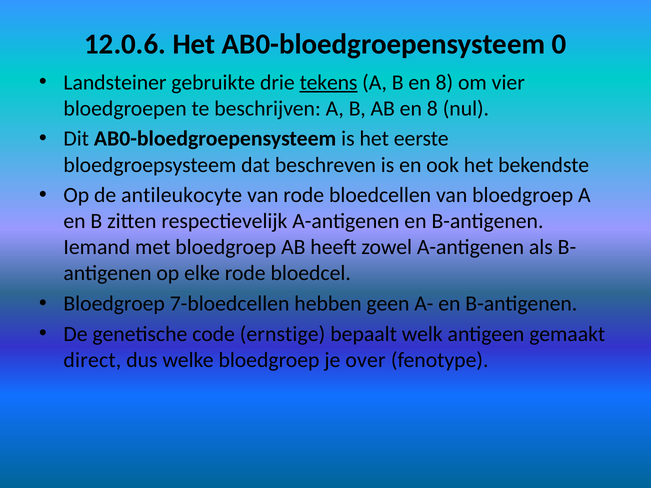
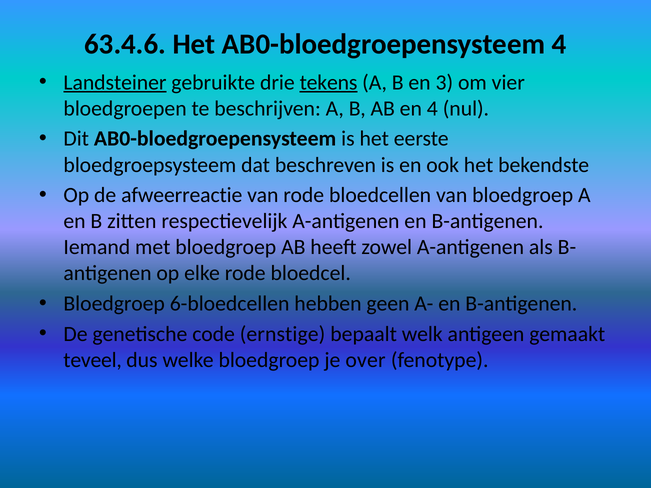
12.0.6: 12.0.6 -> 63.4.6
AB0-bloedgroepensysteem 0: 0 -> 4
Landsteiner underline: none -> present
B en 8: 8 -> 3
AB en 8: 8 -> 4
antileukocyte: antileukocyte -> afweerreactie
7-bloedcellen: 7-bloedcellen -> 6-bloedcellen
direct: direct -> teveel
